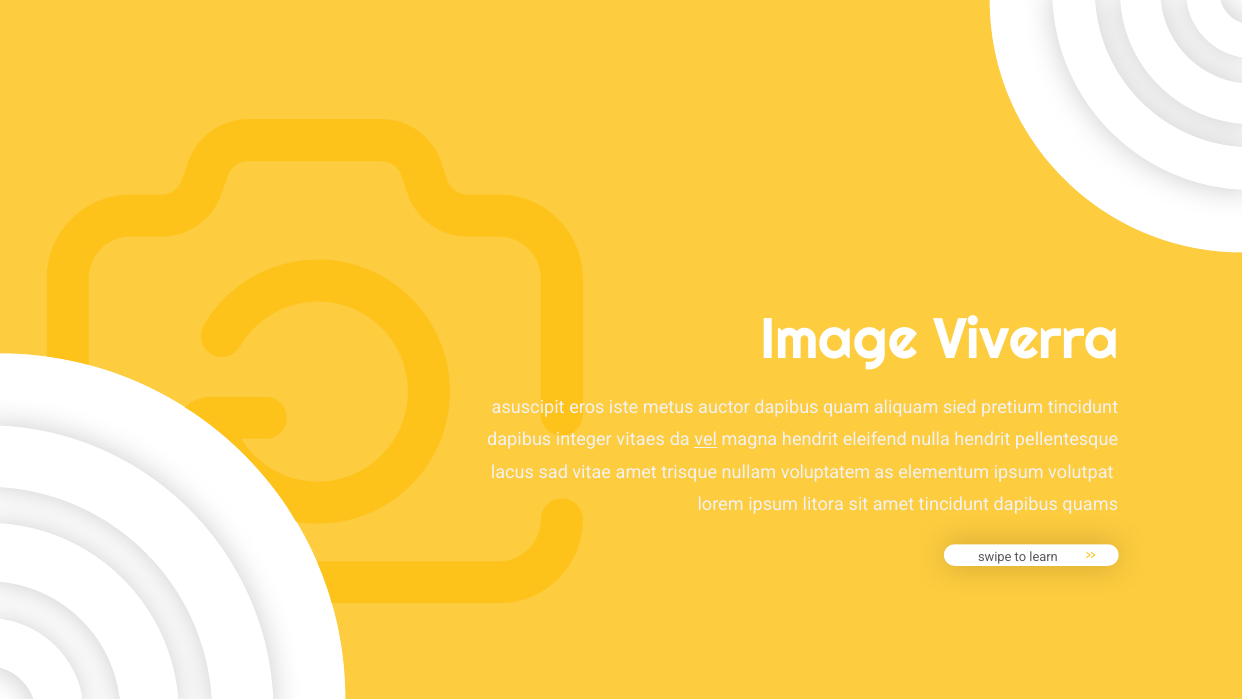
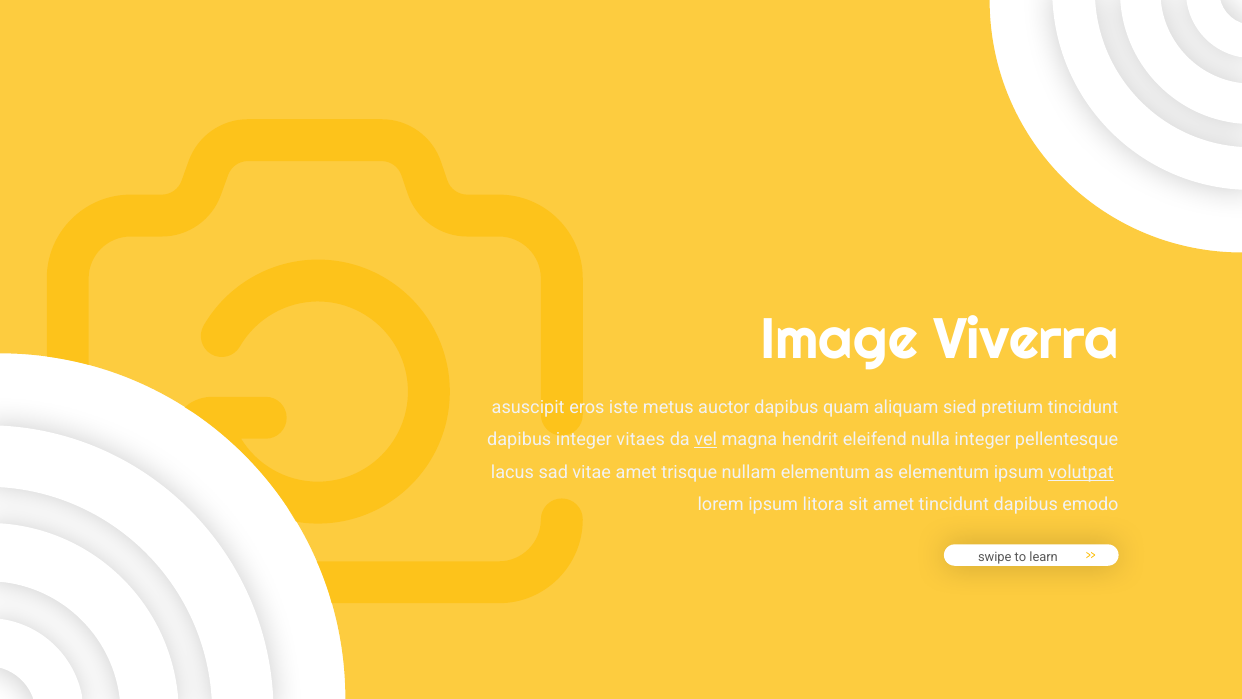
nulla hendrit: hendrit -> integer
nullam voluptatem: voluptatem -> elementum
volutpat underline: none -> present
quams: quams -> emodo
